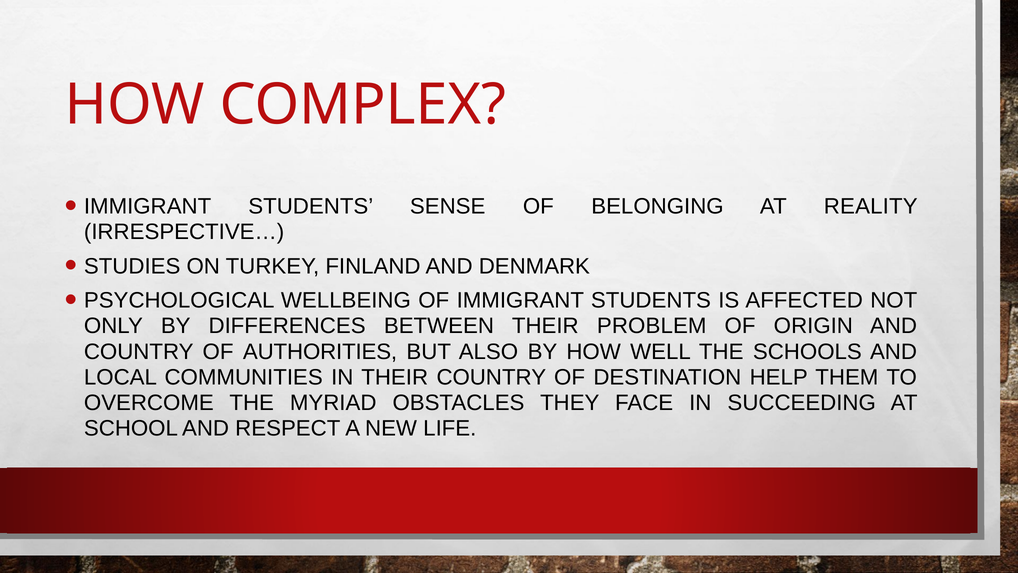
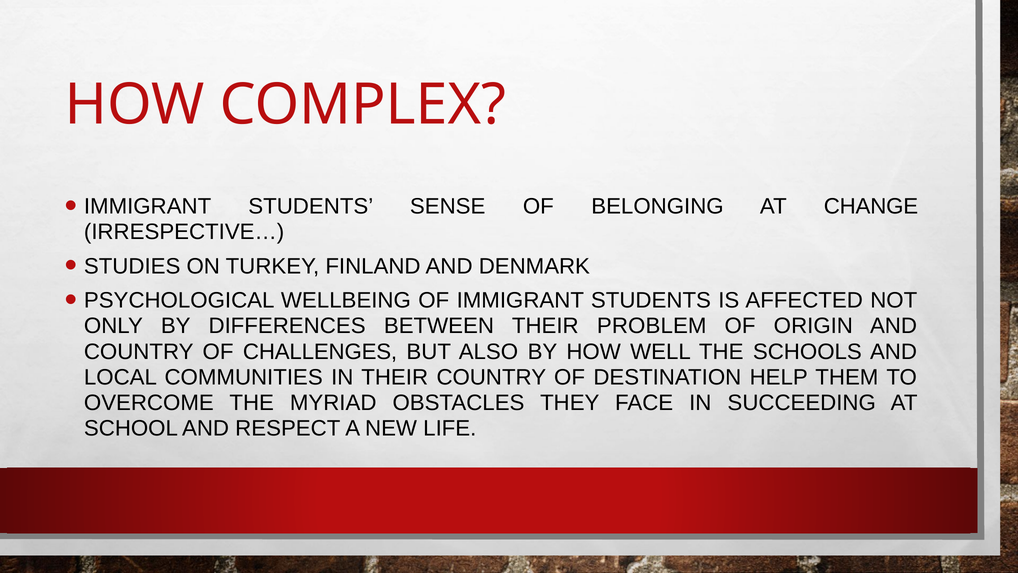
REALITY: REALITY -> CHANGE
AUTHORITIES: AUTHORITIES -> CHALLENGES
